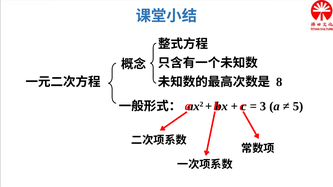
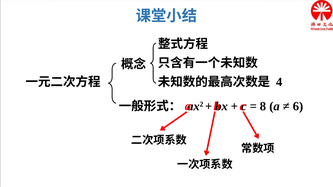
8: 8 -> 4
3: 3 -> 8
5: 5 -> 6
